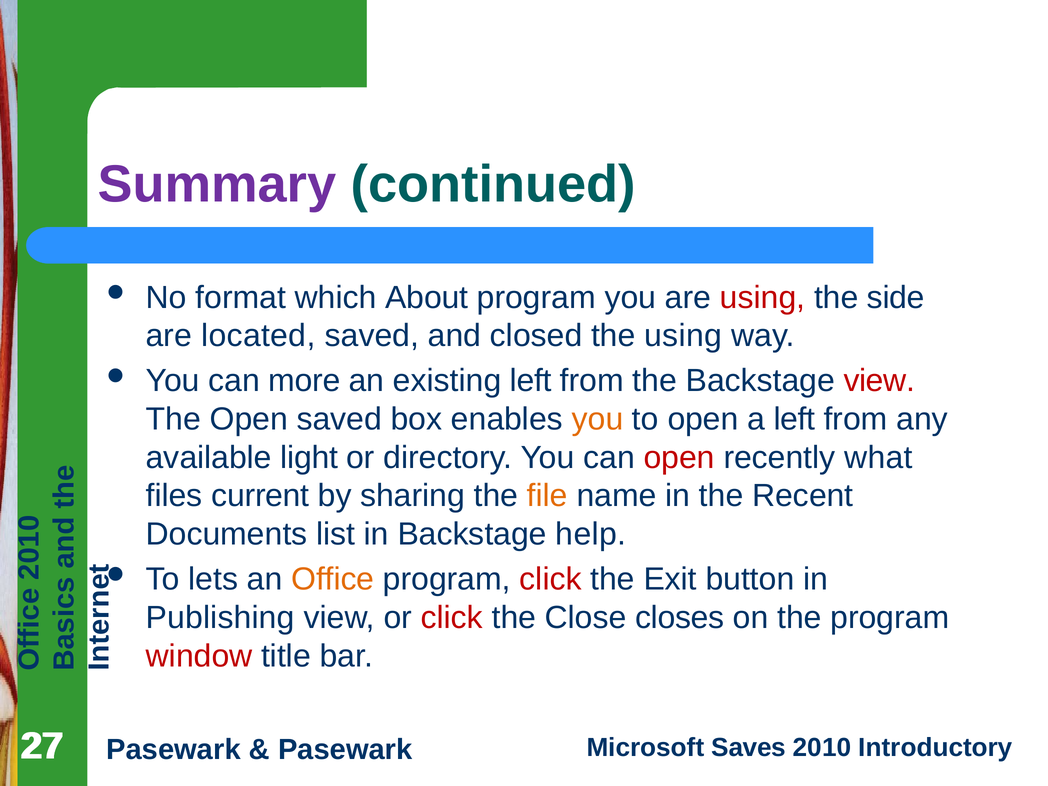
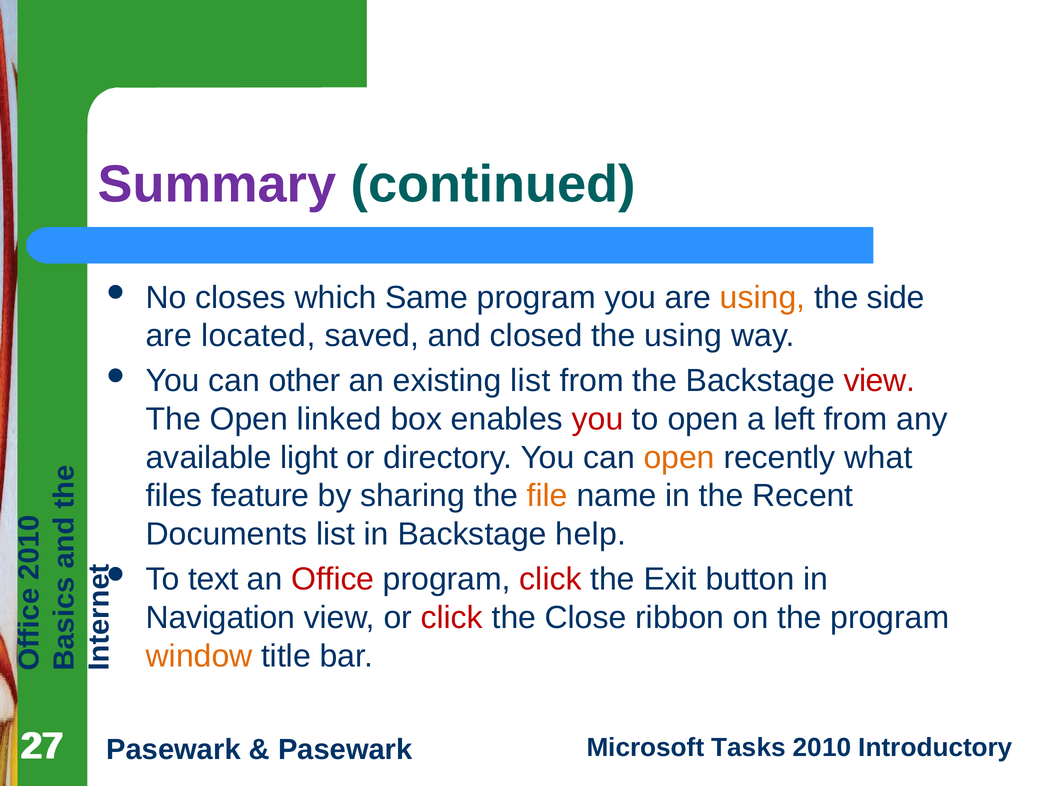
format: format -> closes
About: About -> Same
using at (763, 297) colour: red -> orange
more: more -> other
existing left: left -> list
Open saved: saved -> linked
you at (597, 419) colour: orange -> red
open at (679, 457) colour: red -> orange
current: current -> feature
lets: lets -> text
Office colour: orange -> red
Publishing: Publishing -> Navigation
closes: closes -> ribbon
window colour: red -> orange
Saves: Saves -> Tasks
